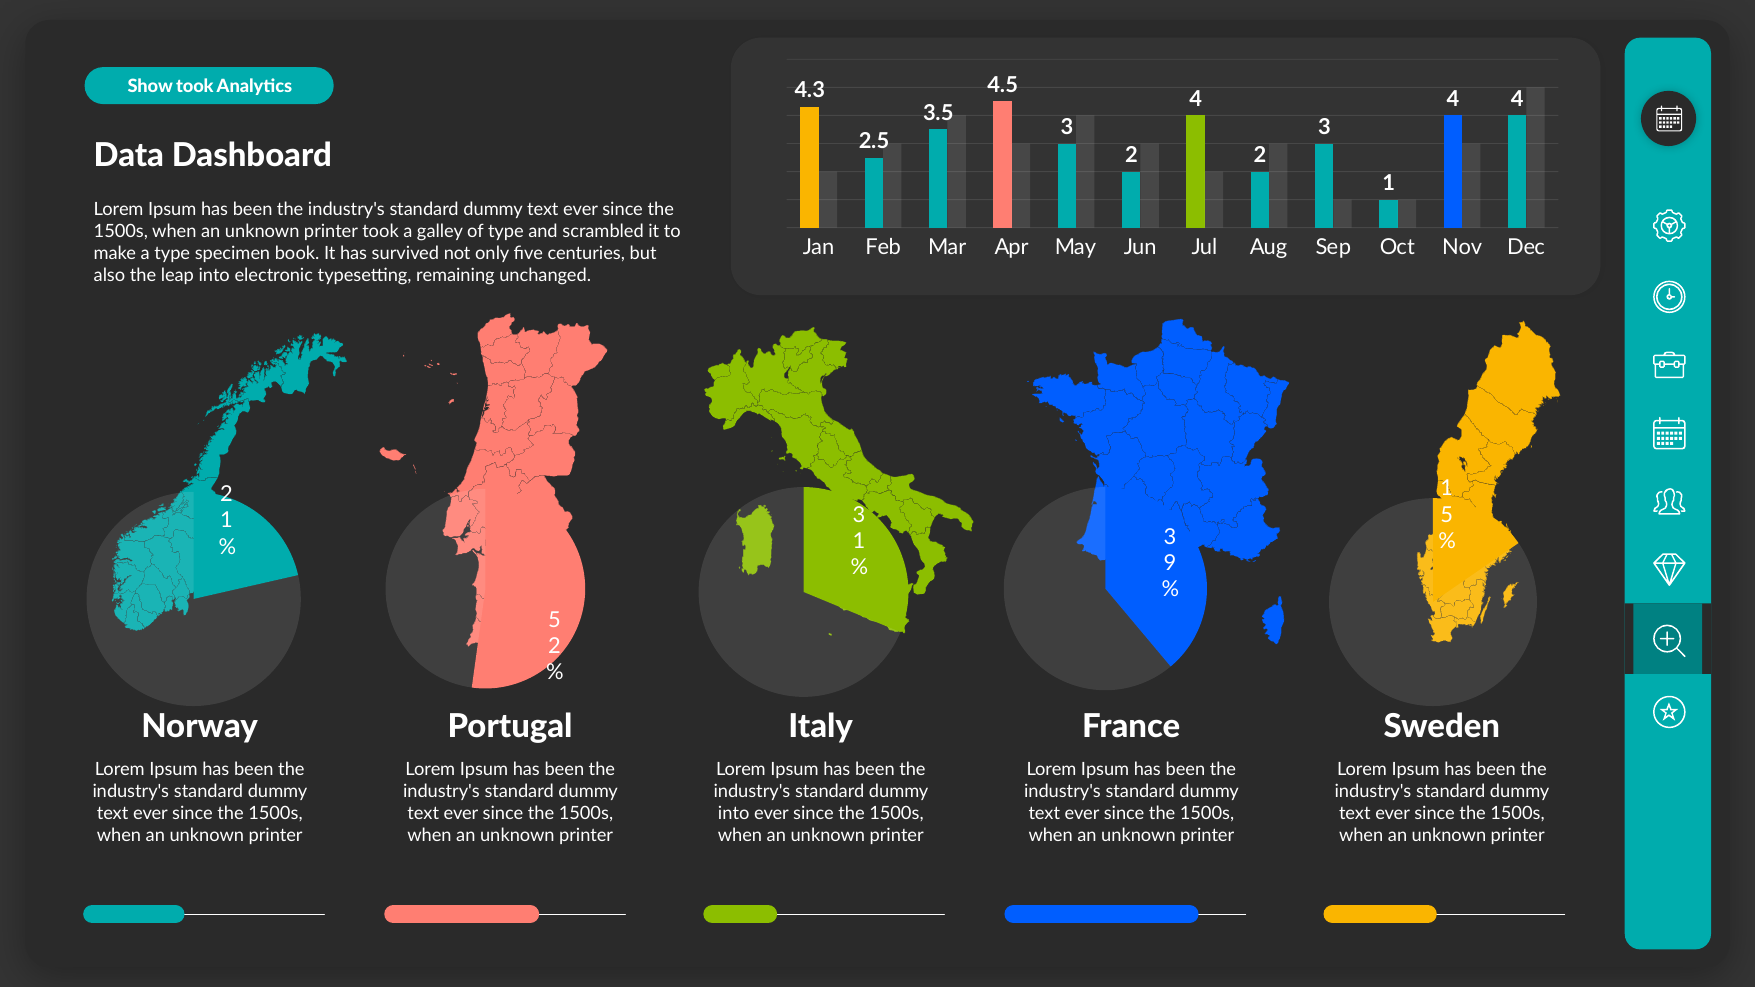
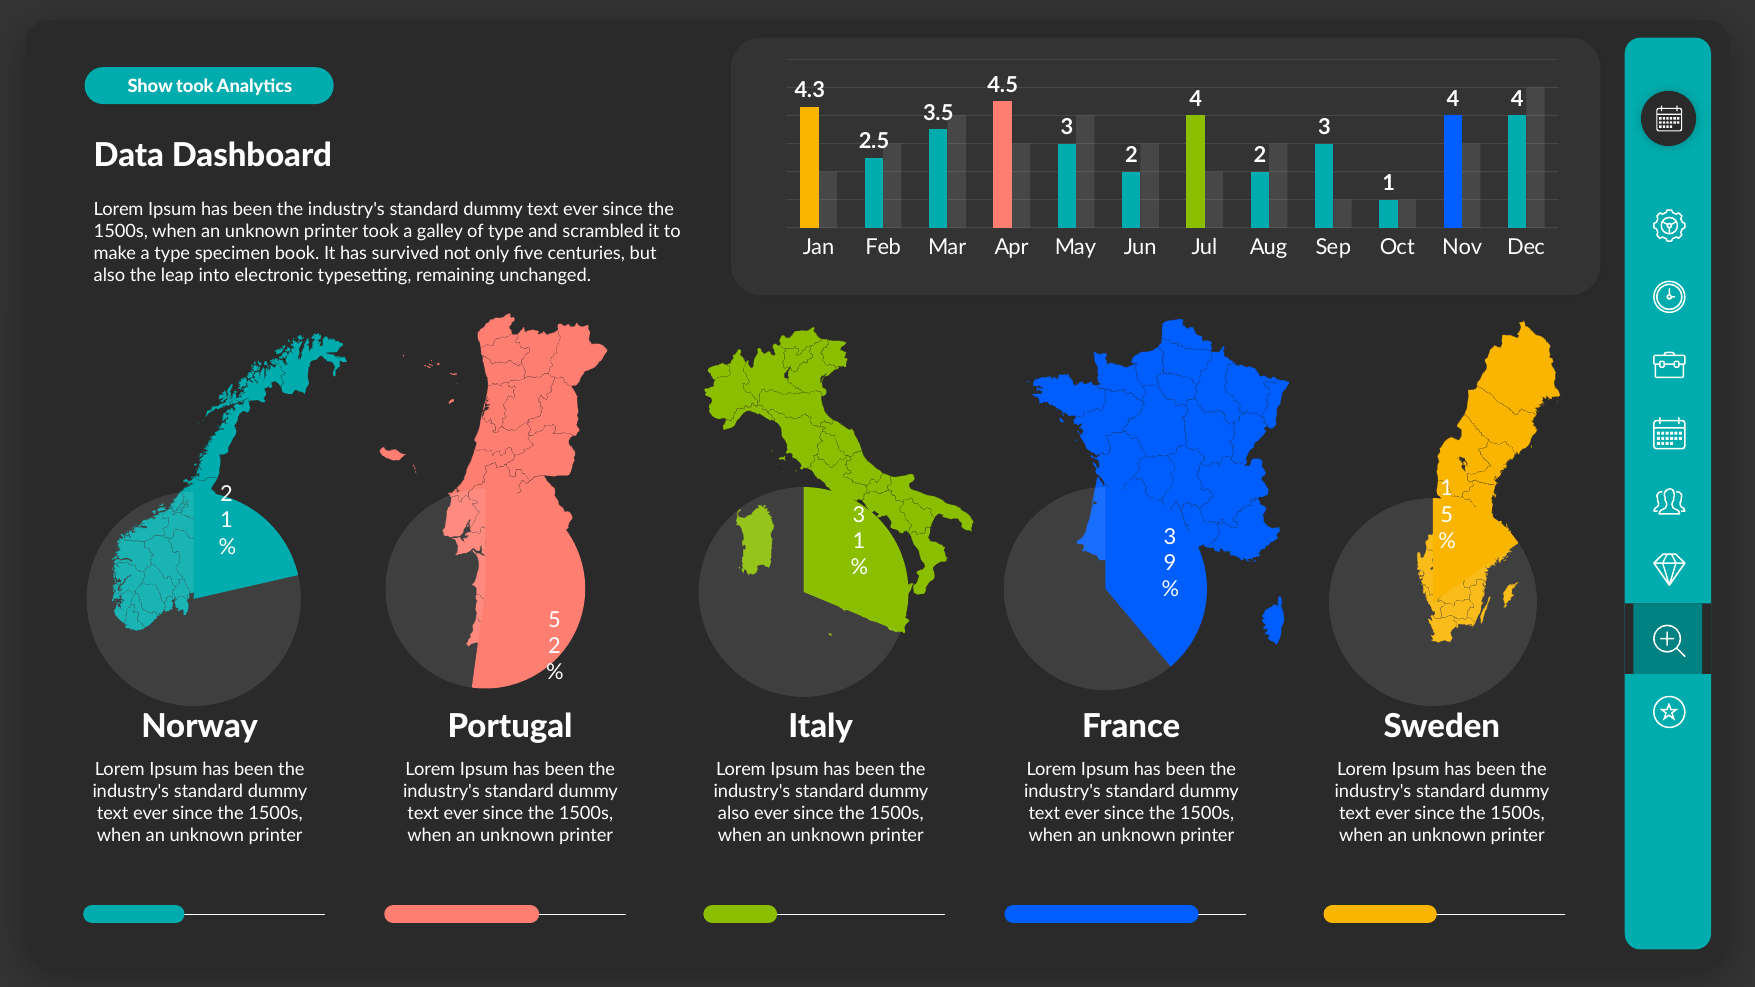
into at (734, 814): into -> also
